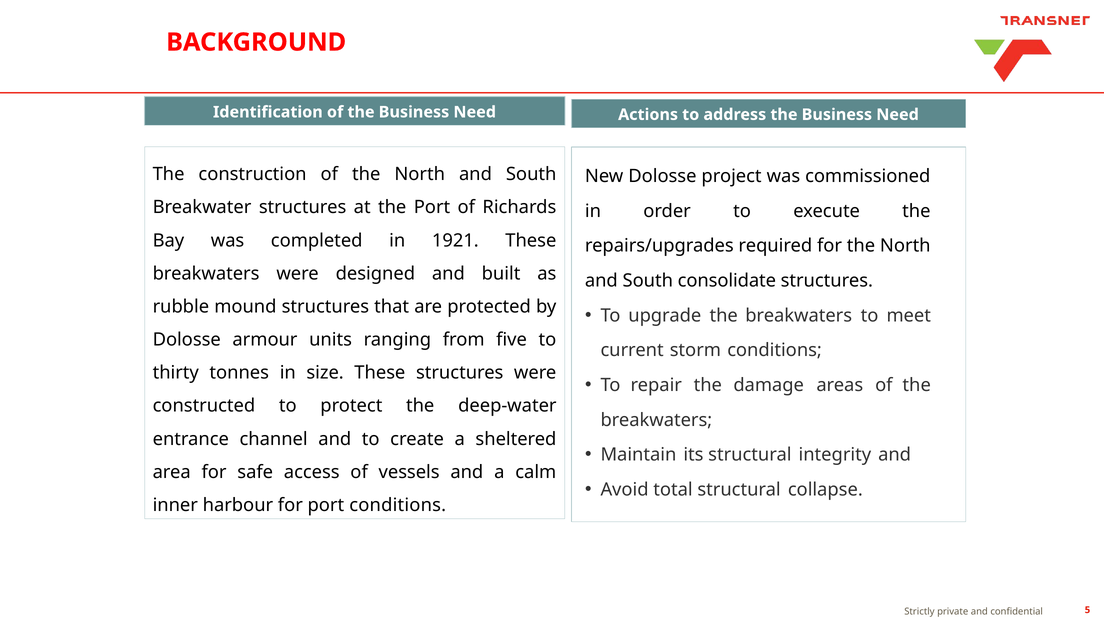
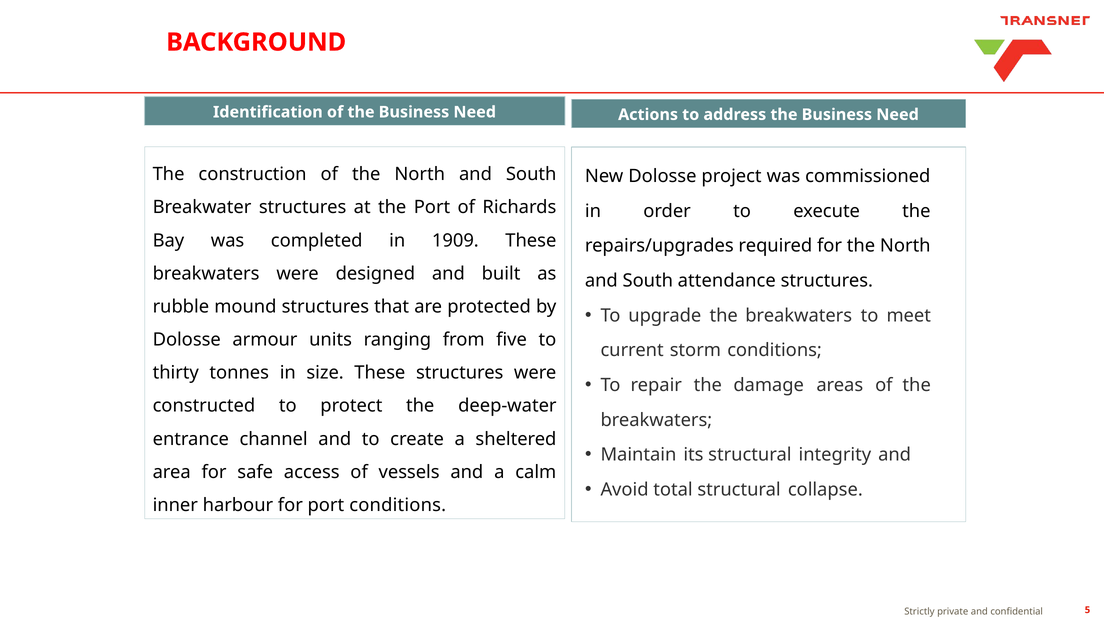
1921: 1921 -> 1909
consolidate: consolidate -> attendance
